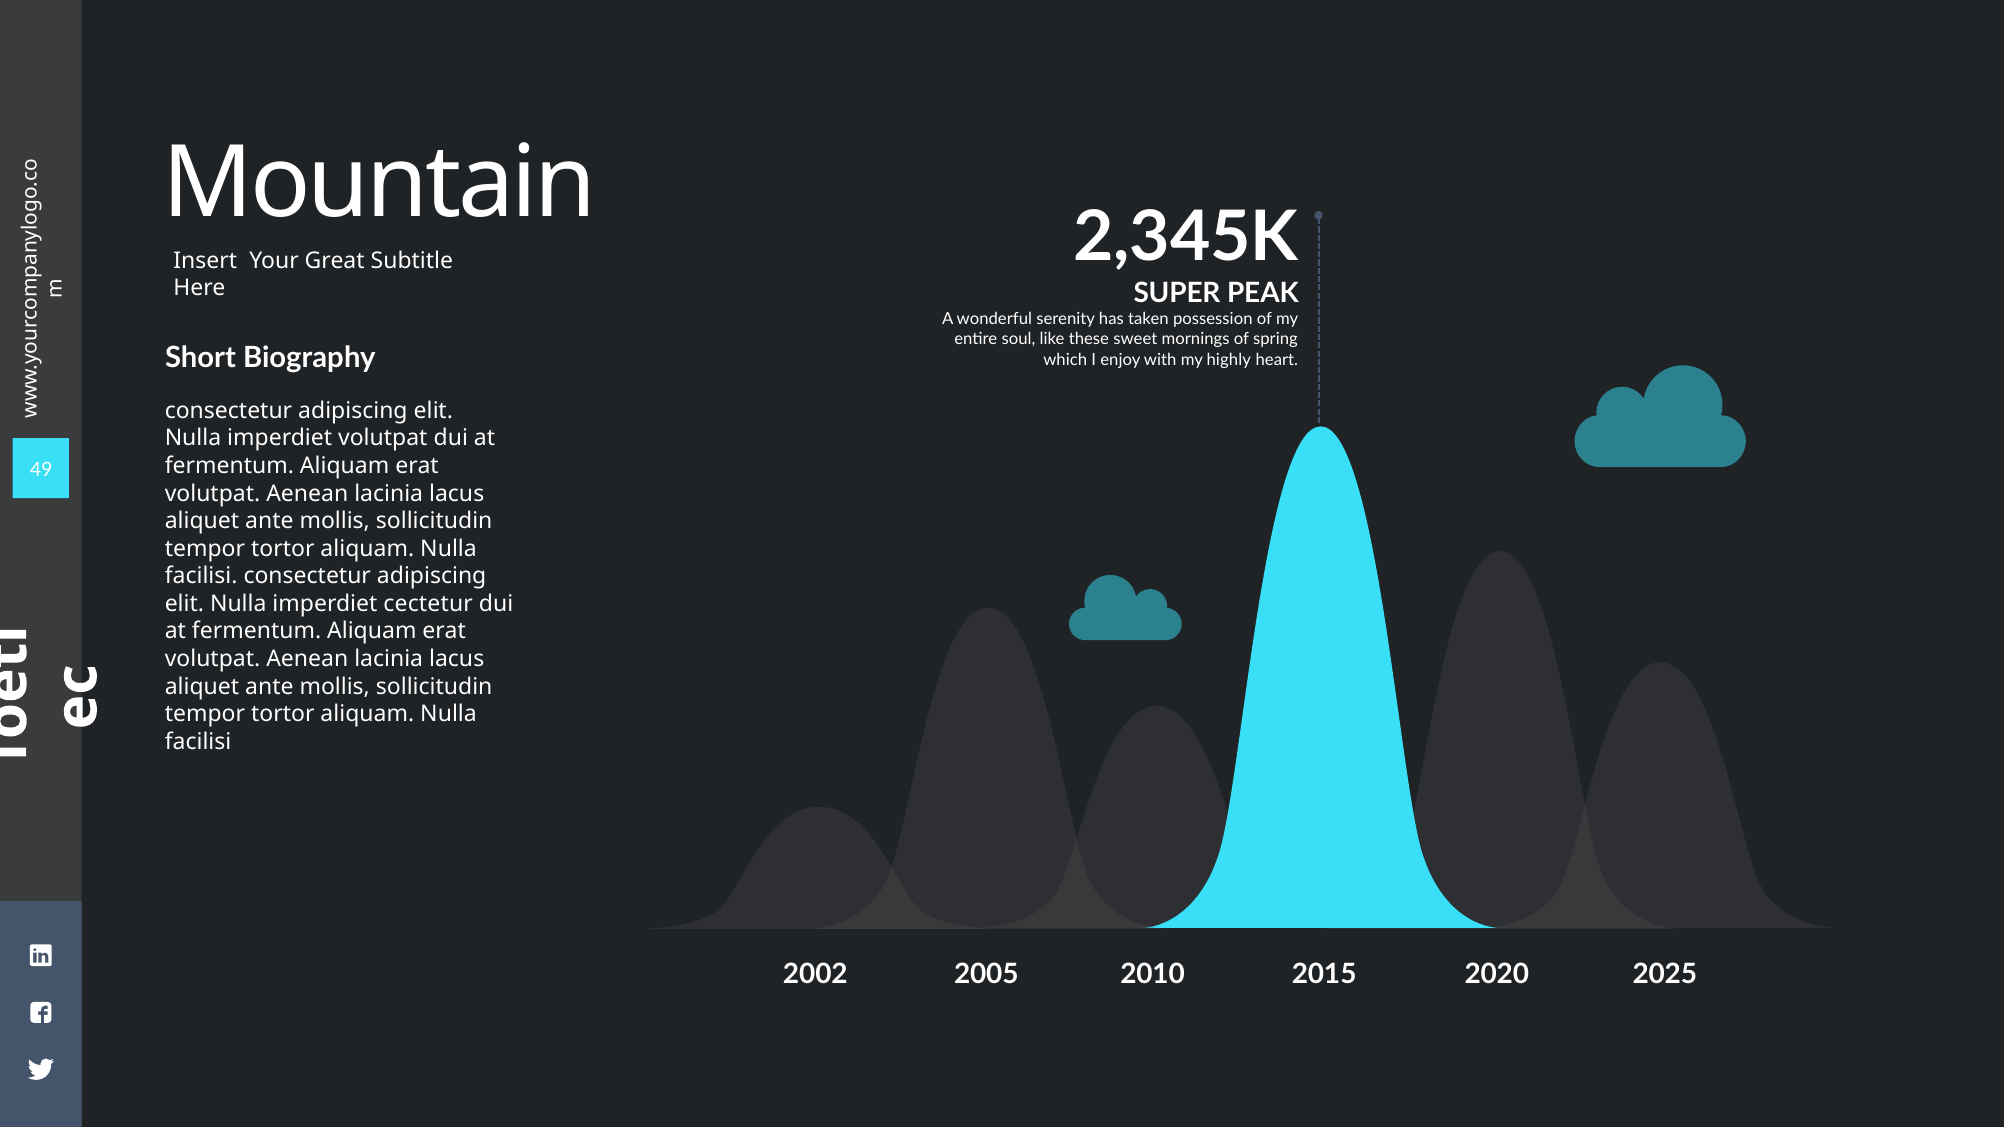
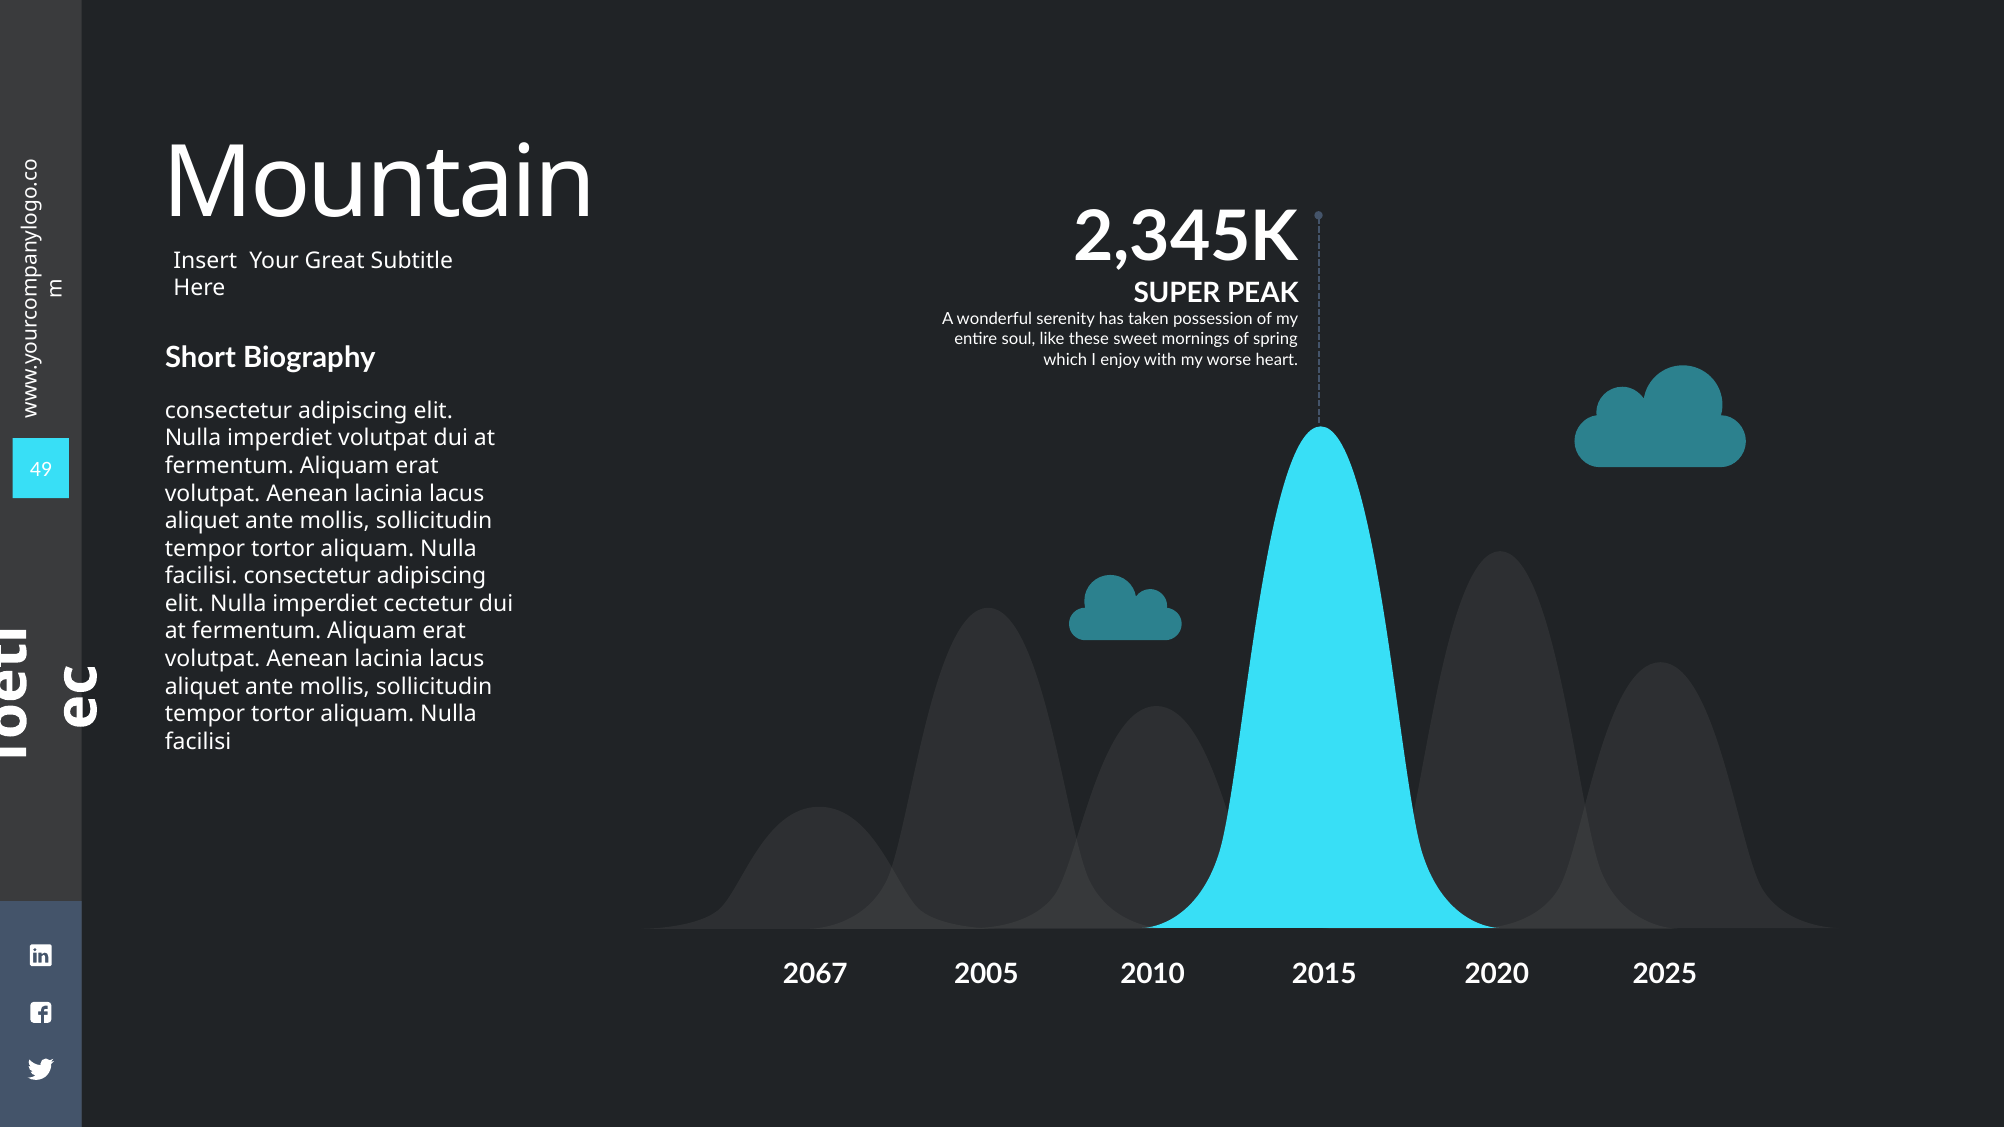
highly: highly -> worse
2002: 2002 -> 2067
